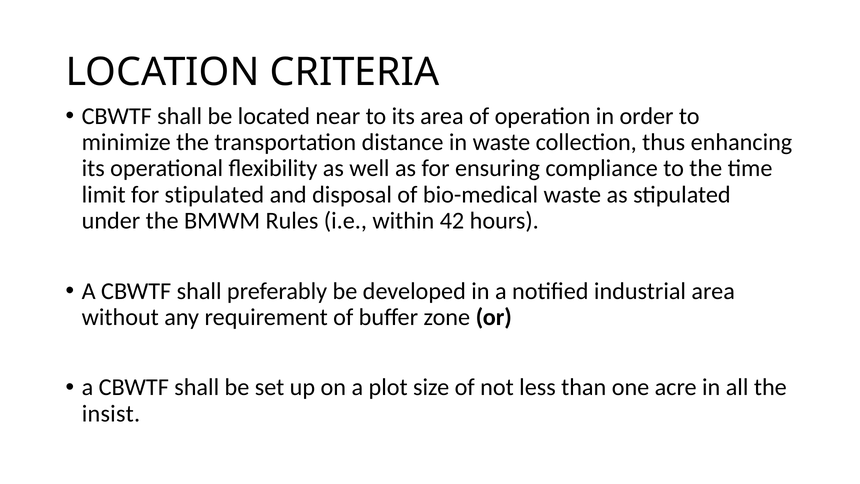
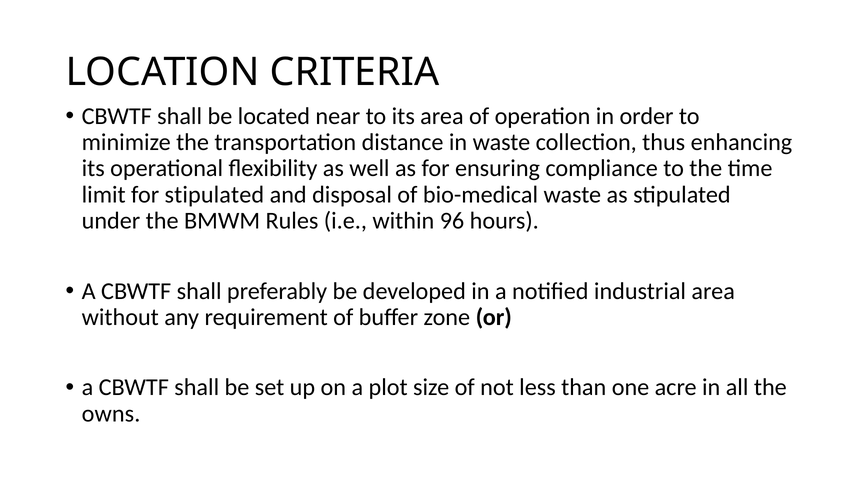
42: 42 -> 96
insist: insist -> owns
